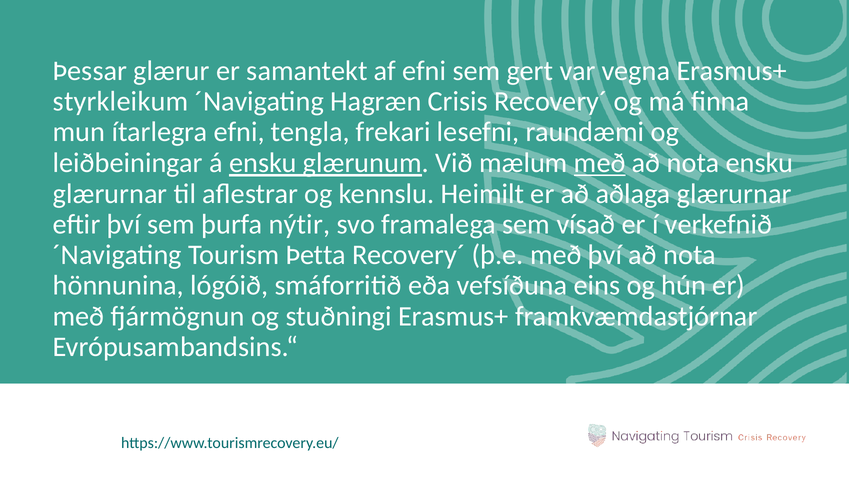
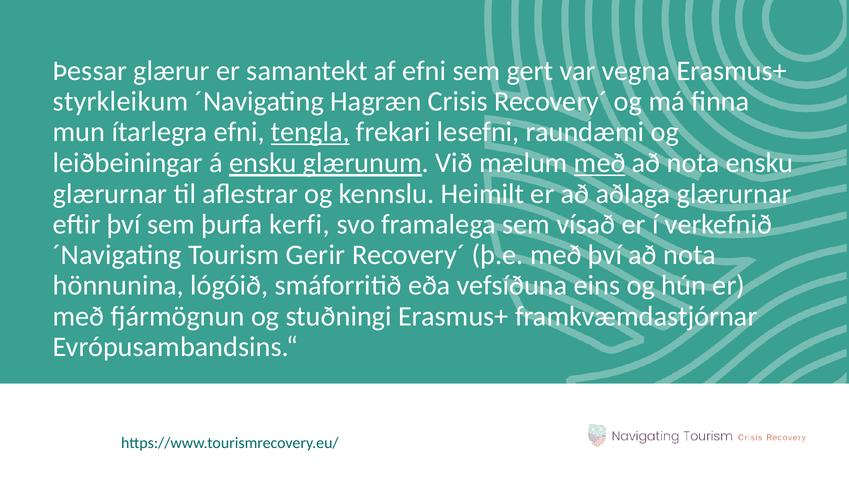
tengla underline: none -> present
nýtir: nýtir -> kerfi
Þetta: Þetta -> Gerir
